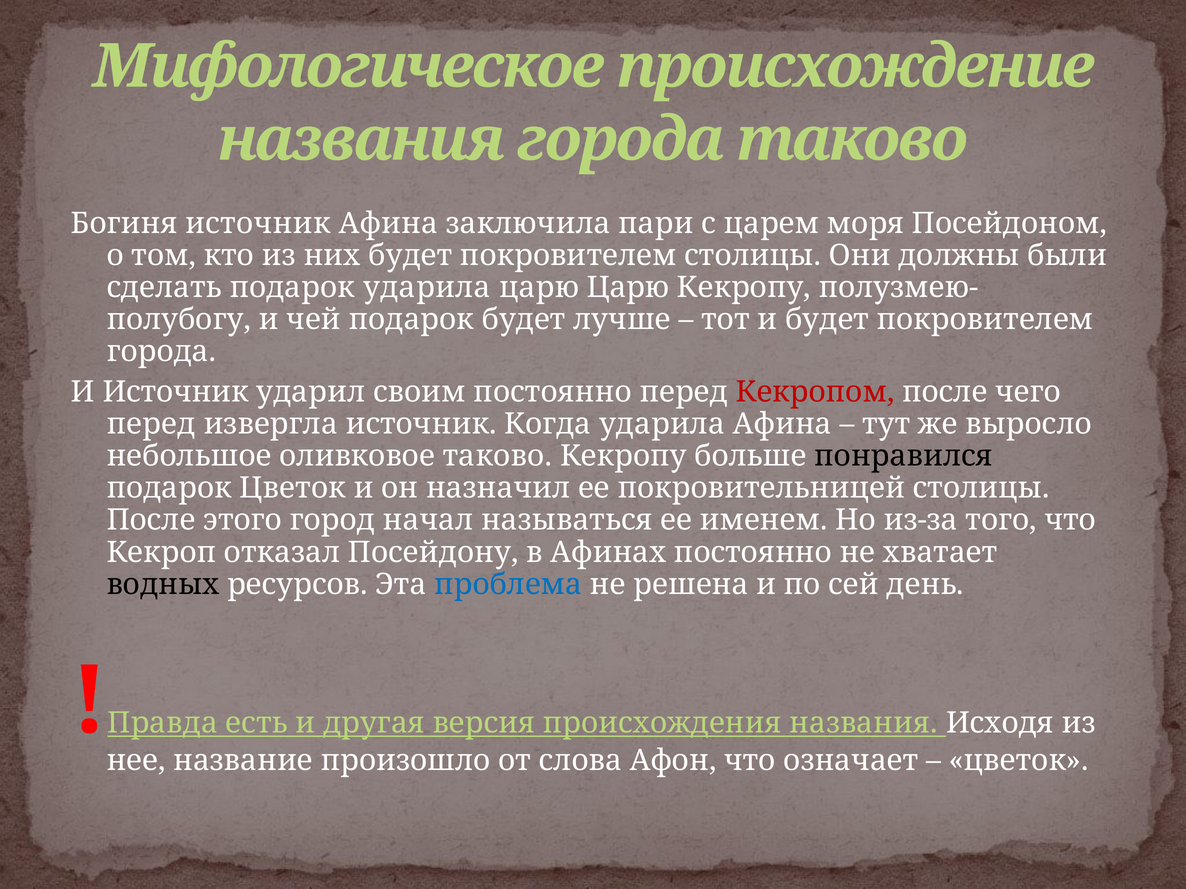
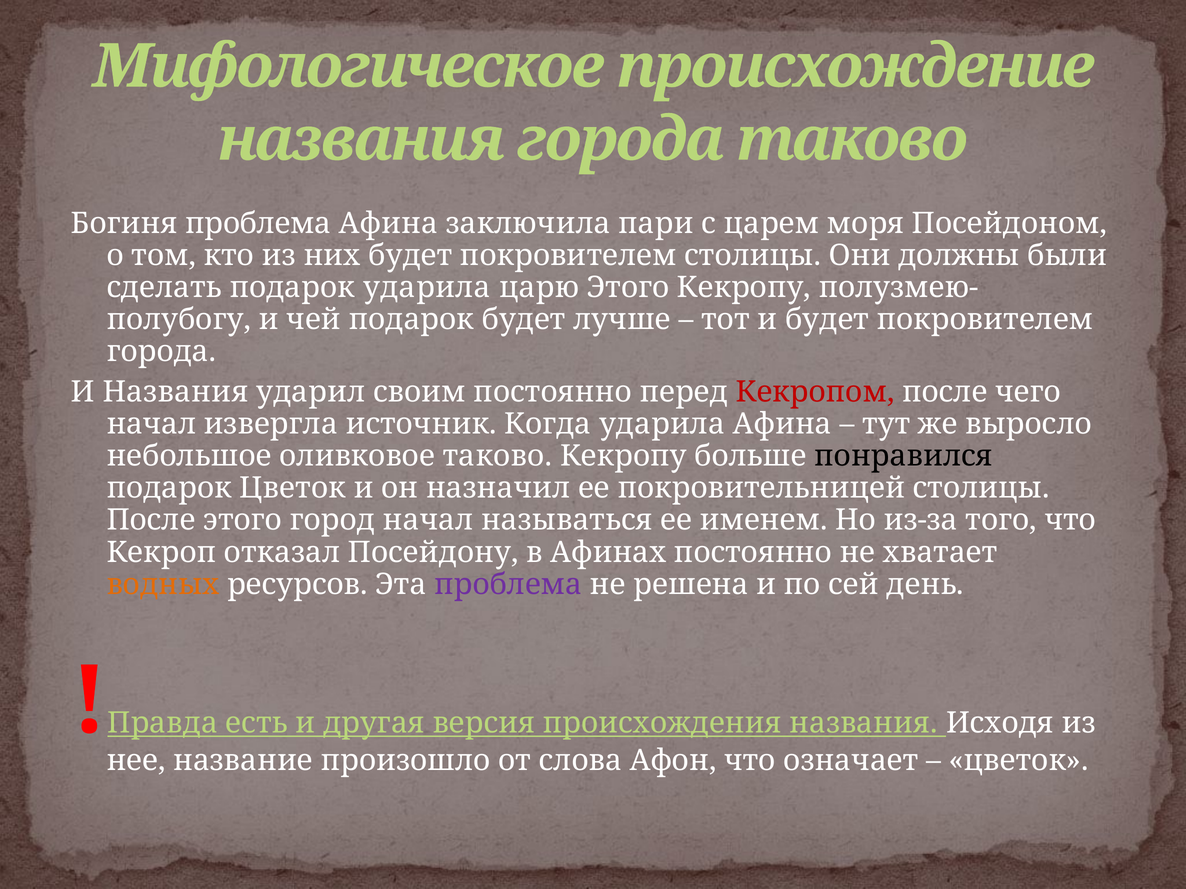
Богиня источник: источник -> проблема
царю Царю: Царю -> Этого
И Источник: Источник -> Названия
перед at (151, 424): перед -> начал
водных colour: black -> orange
проблема at (508, 585) colour: blue -> purple
